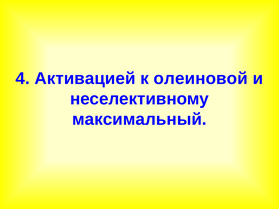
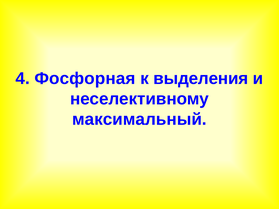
Активацией: Активацией -> Фосфорная
олеиновой: олеиновой -> выделения
